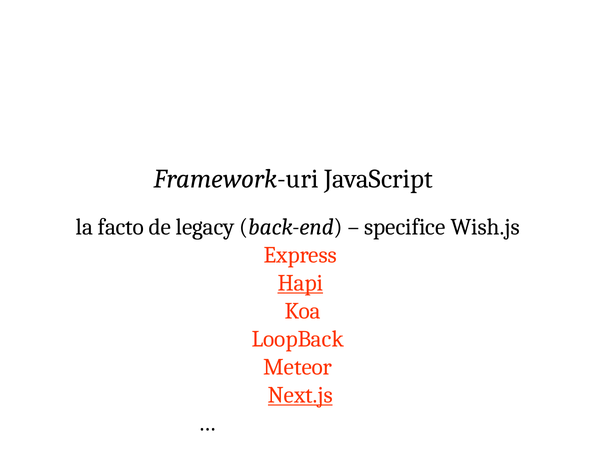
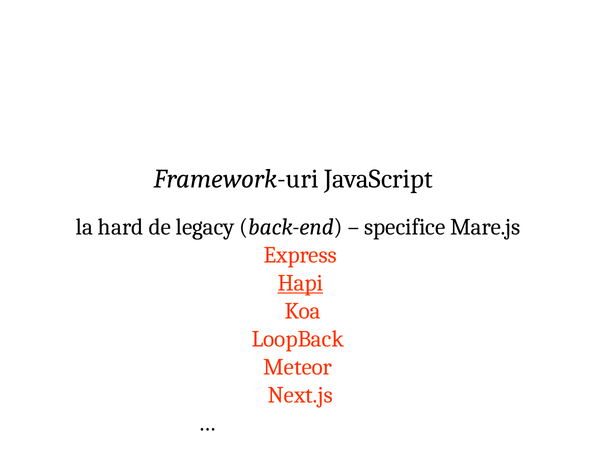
facto: facto -> hard
Wish.js: Wish.js -> Mare.js
Next.js underline: present -> none
